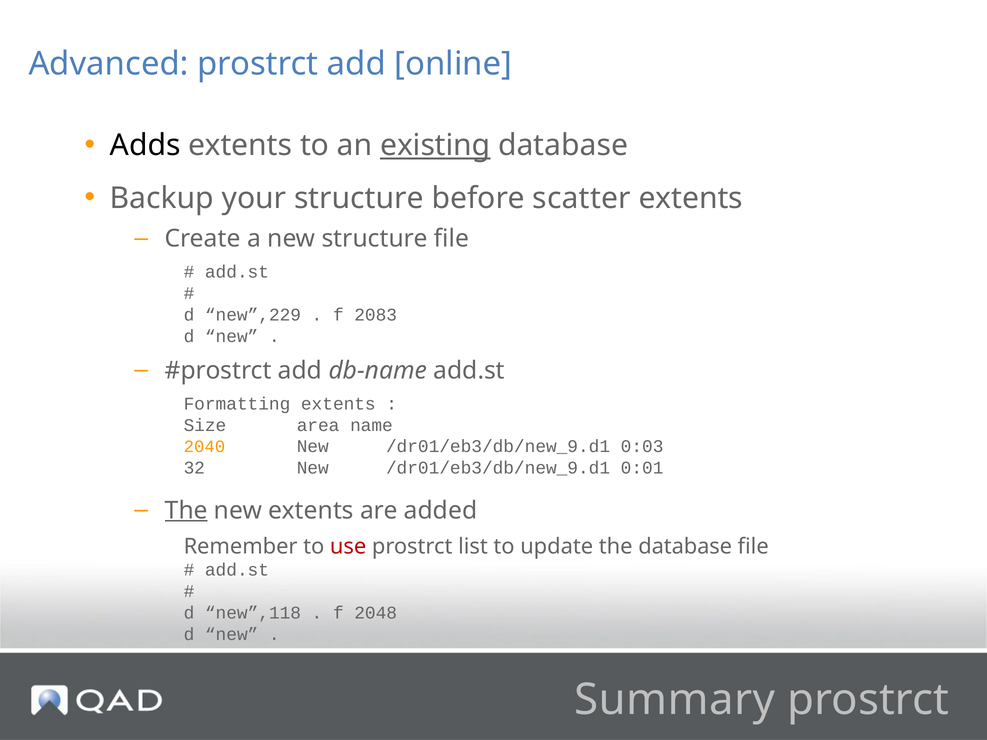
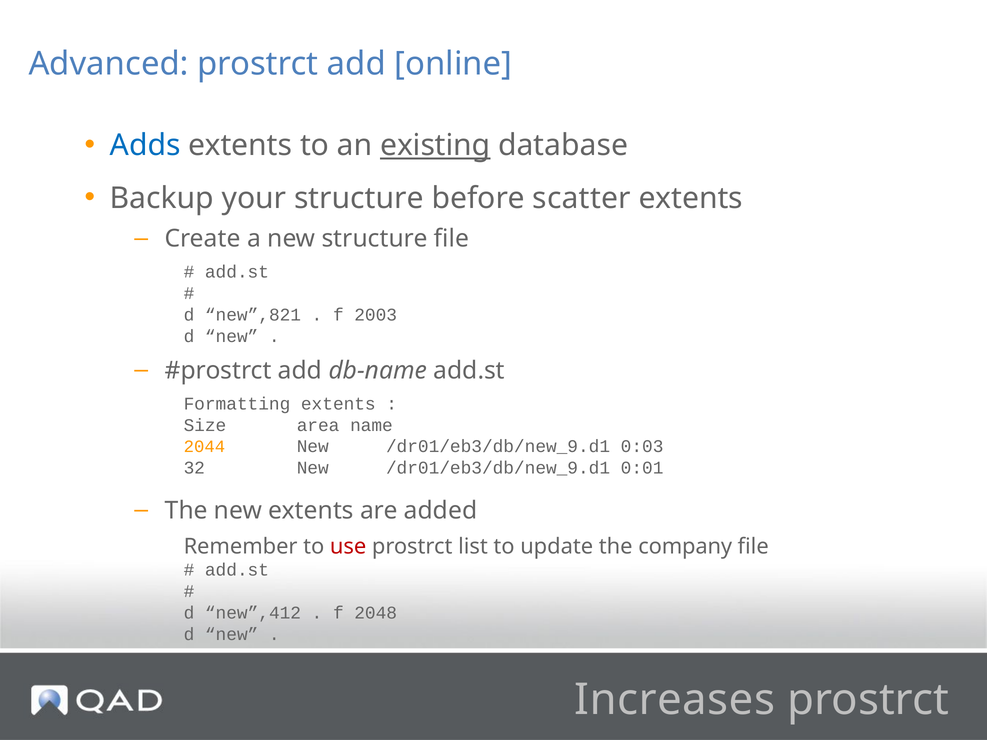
Adds colour: black -> blue
new”,229: new”,229 -> new”,821
2083: 2083 -> 2003
2040: 2040 -> 2044
The at (186, 511) underline: present -> none
the database: database -> company
new”,118: new”,118 -> new”,412
Summary: Summary -> Increases
